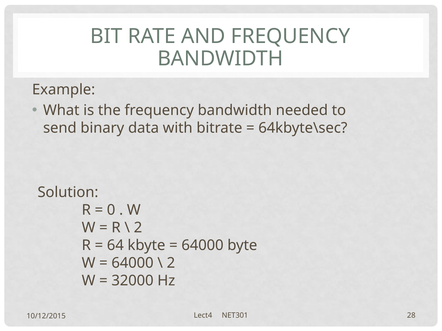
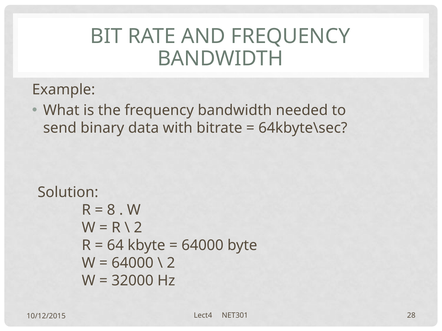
0: 0 -> 8
